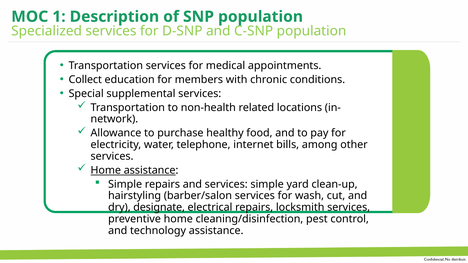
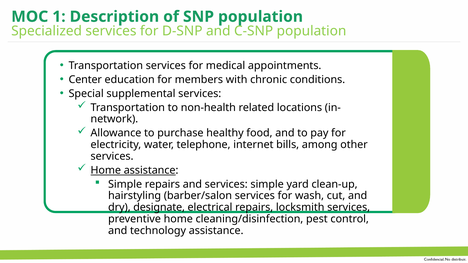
Collect: Collect -> Center
